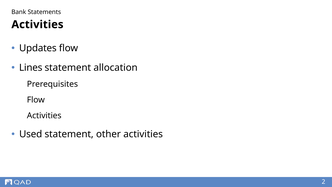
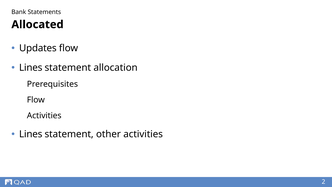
Activities at (37, 24): Activities -> Allocated
Used at (31, 134): Used -> Lines
